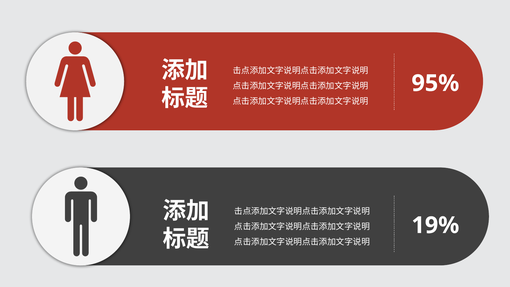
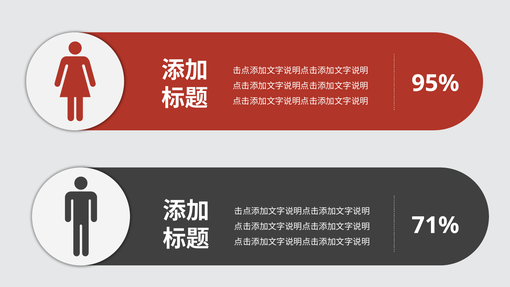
19%: 19% -> 71%
